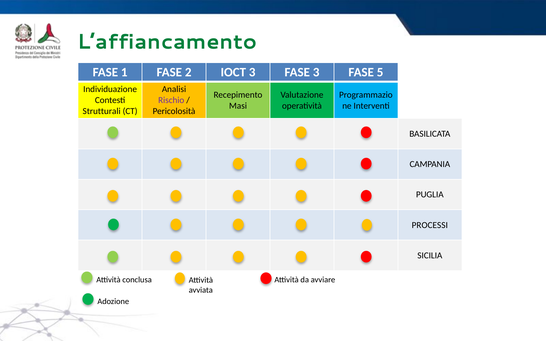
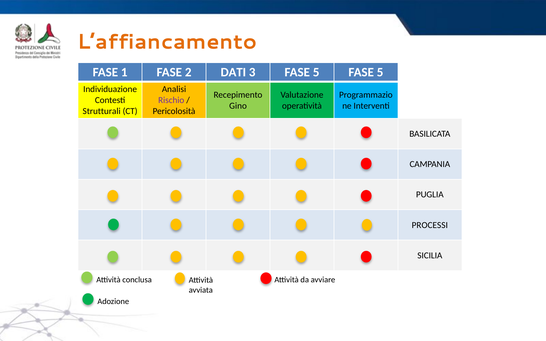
L’affiancamento colour: green -> orange
IOCT: IOCT -> DATI
3 FASE 3: 3 -> 5
Masi: Masi -> Gino
